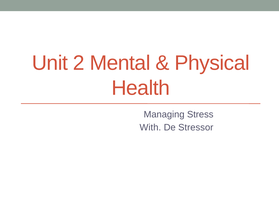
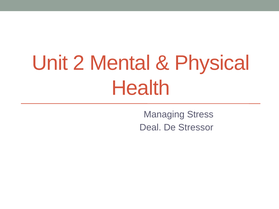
With: With -> Deal
